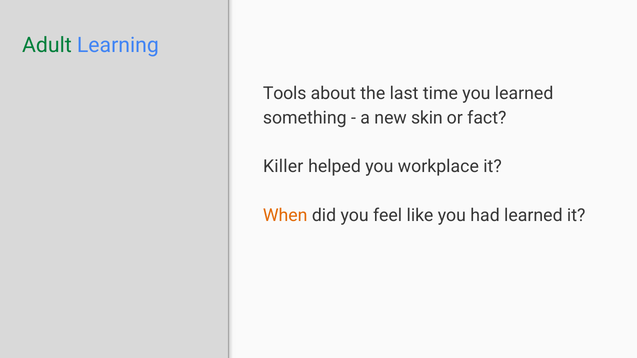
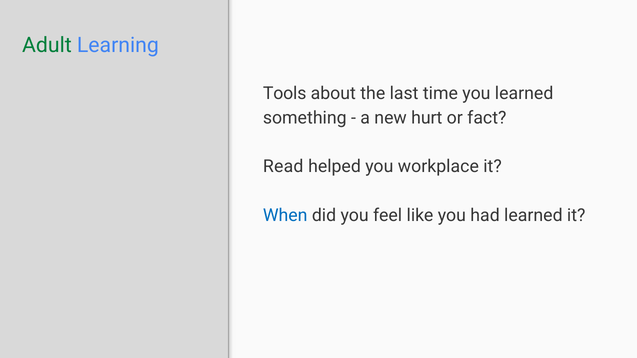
skin: skin -> hurt
Killer: Killer -> Read
When colour: orange -> blue
